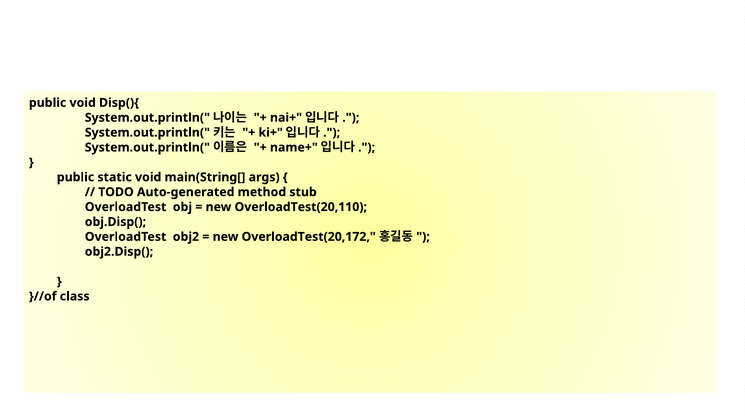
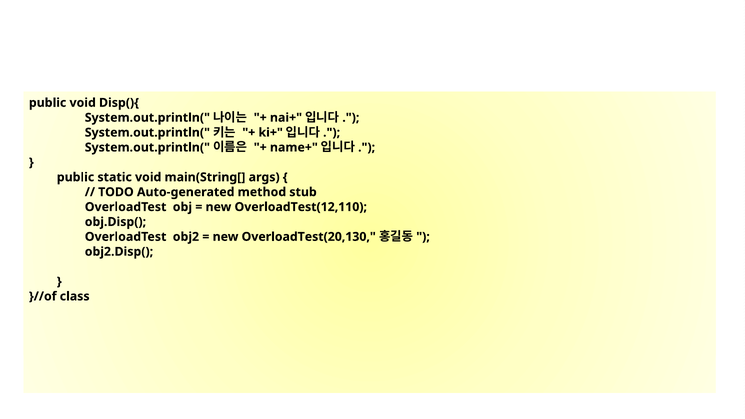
OverloadTest(20,110: OverloadTest(20,110 -> OverloadTest(12,110
OverloadTest(20,172: OverloadTest(20,172 -> OverloadTest(20,130
